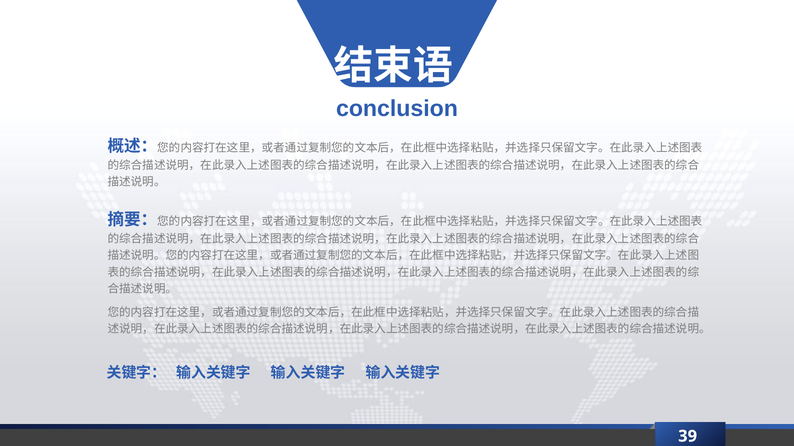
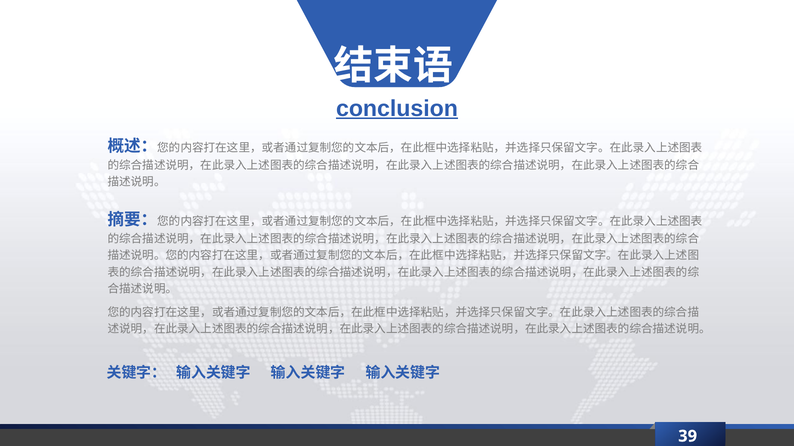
conclusion underline: none -> present
